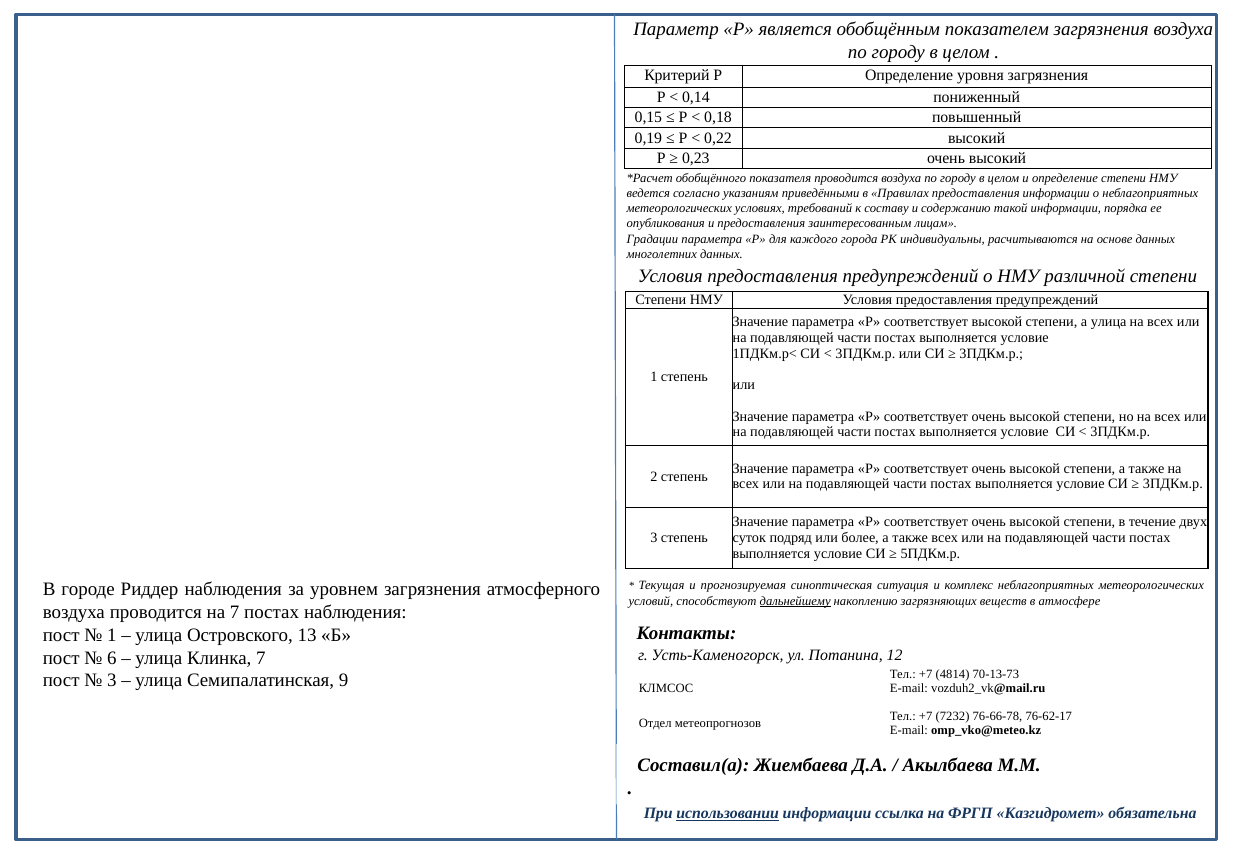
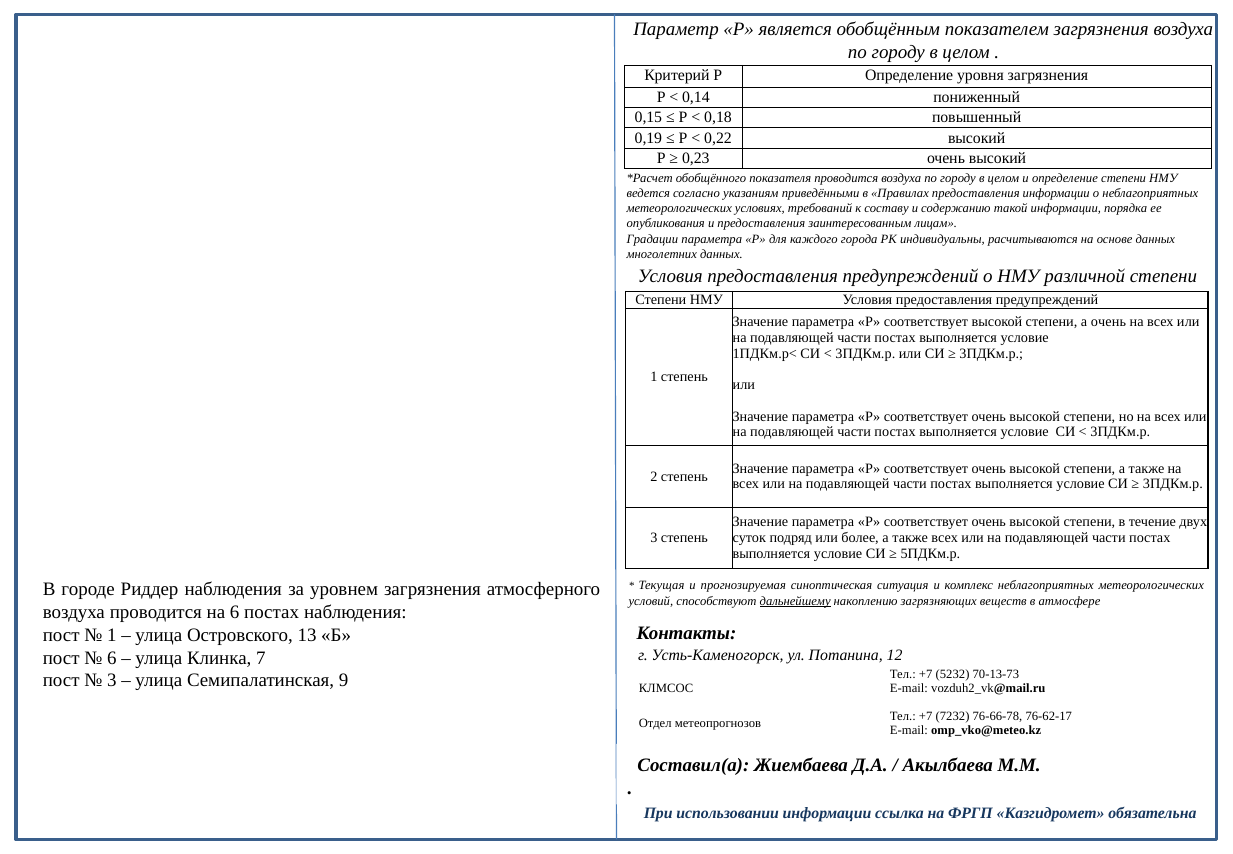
а улица: улица -> очень
на 7: 7 -> 6
4814: 4814 -> 5232
использовании underline: present -> none
